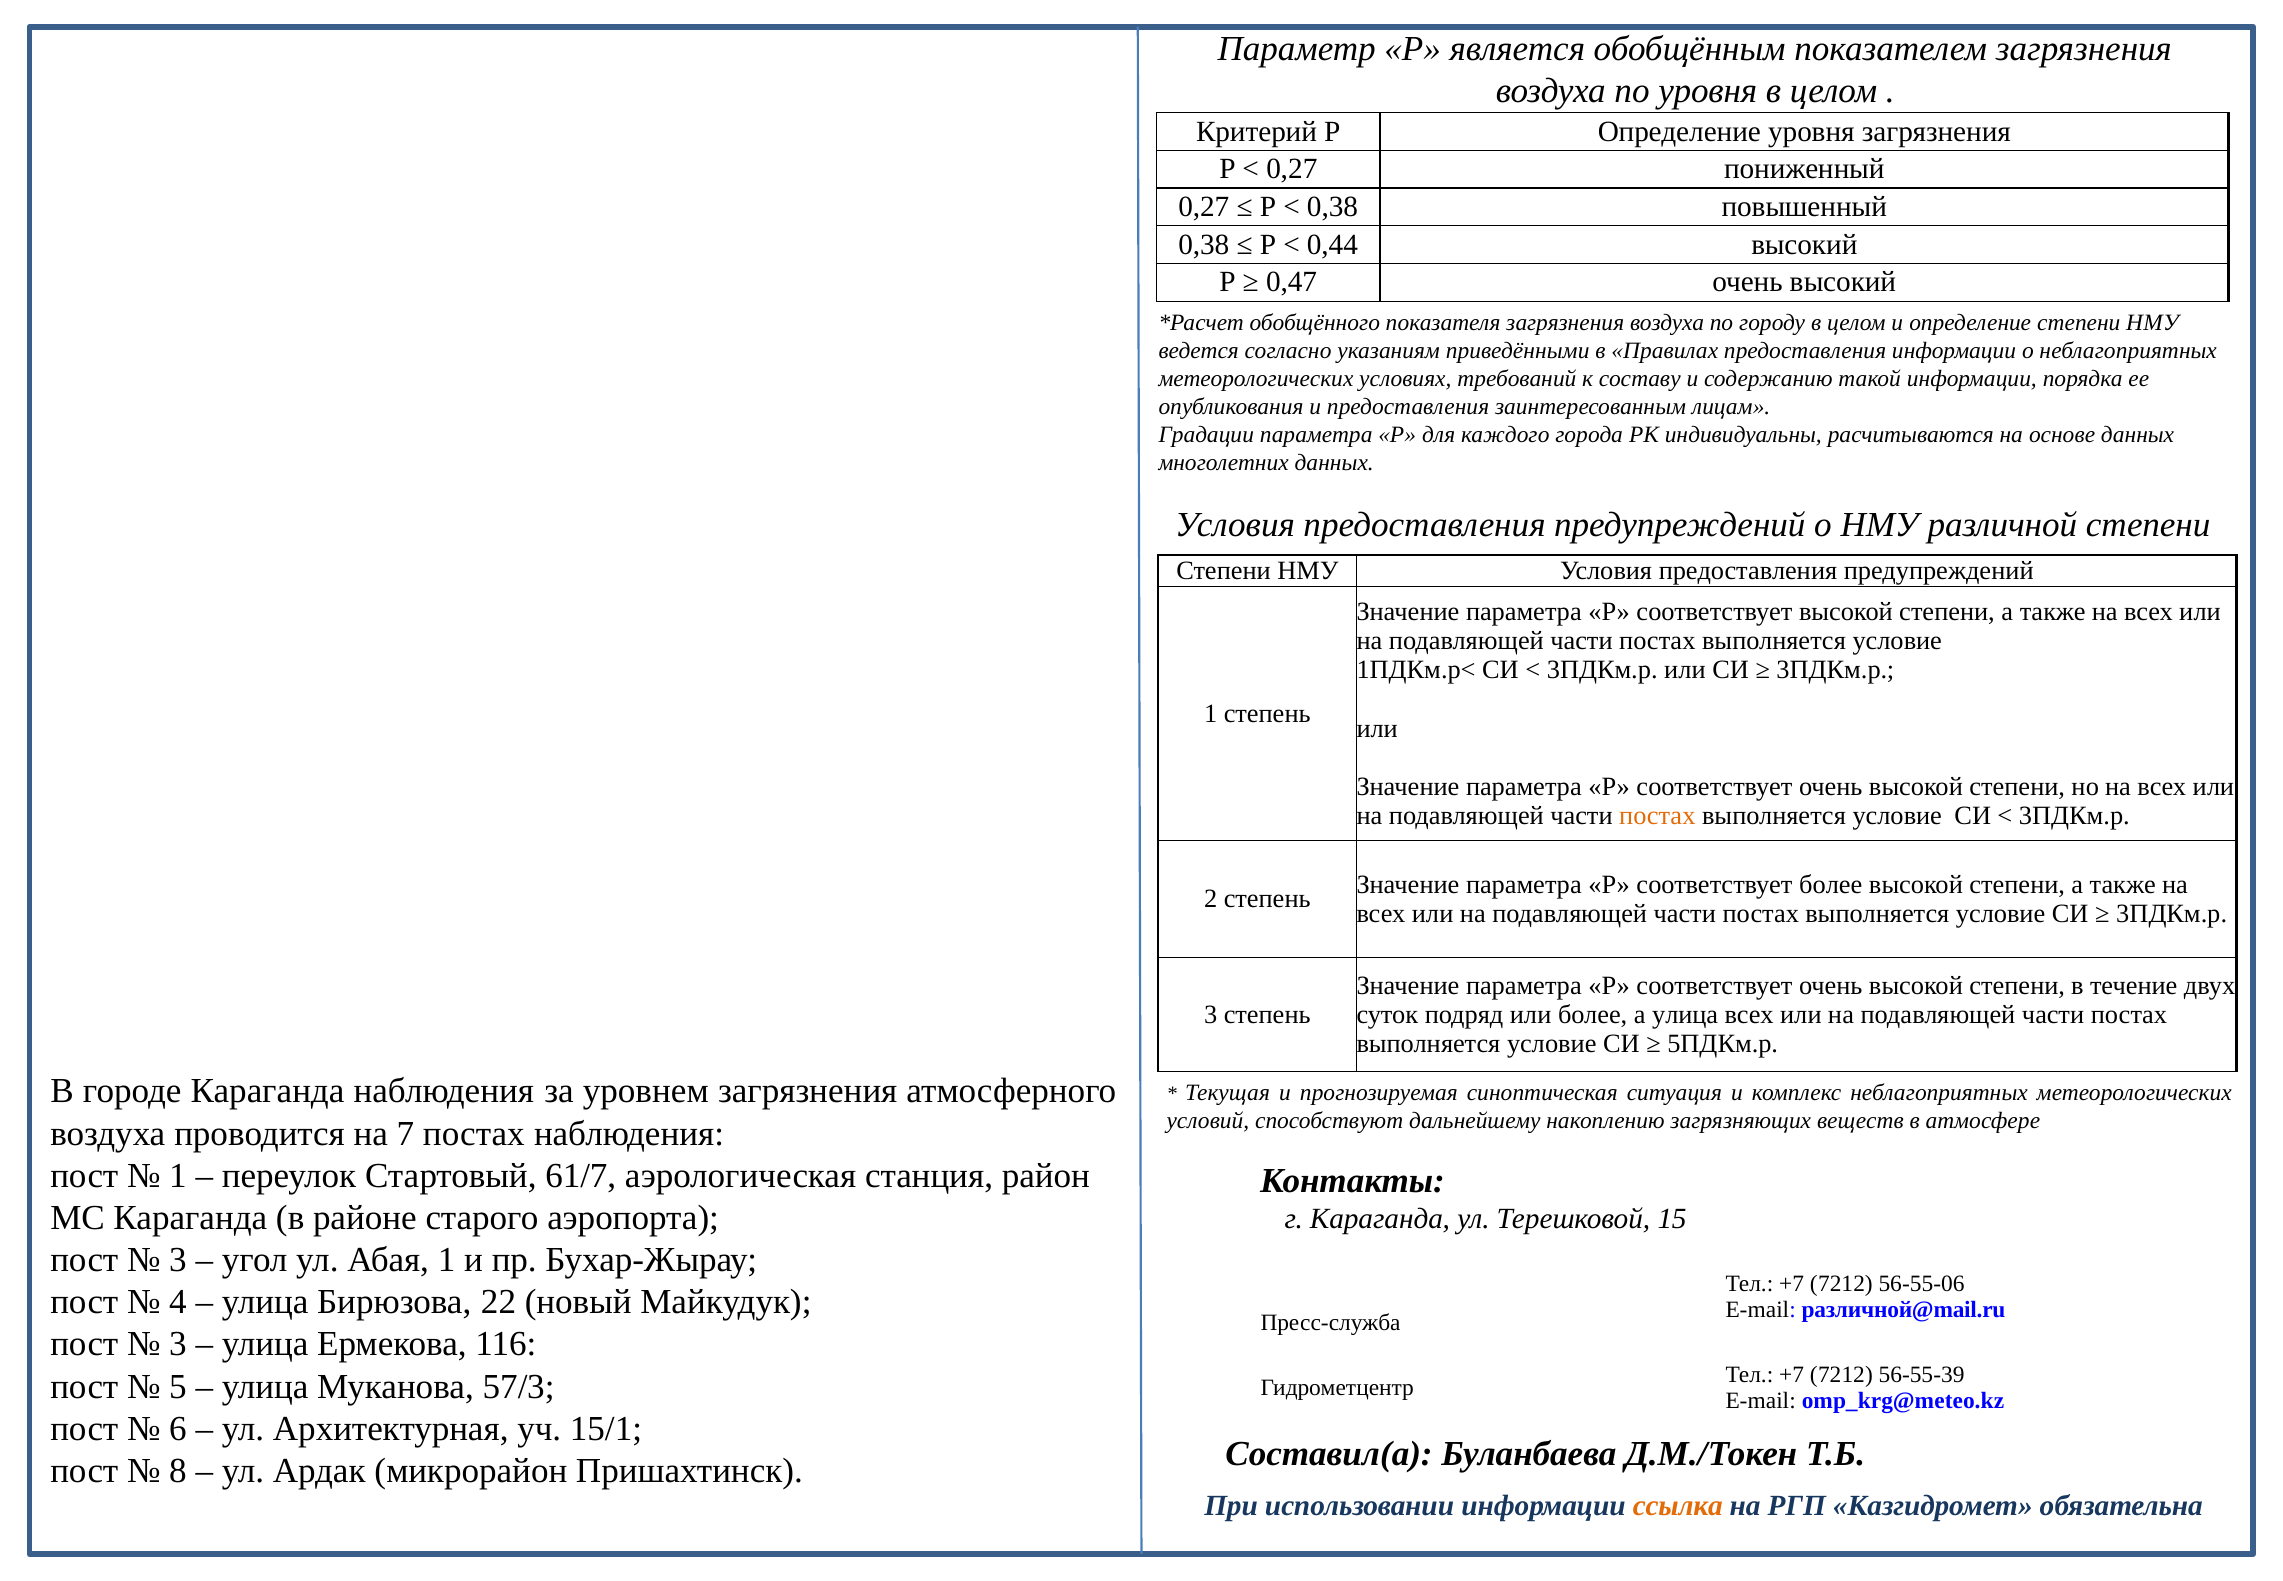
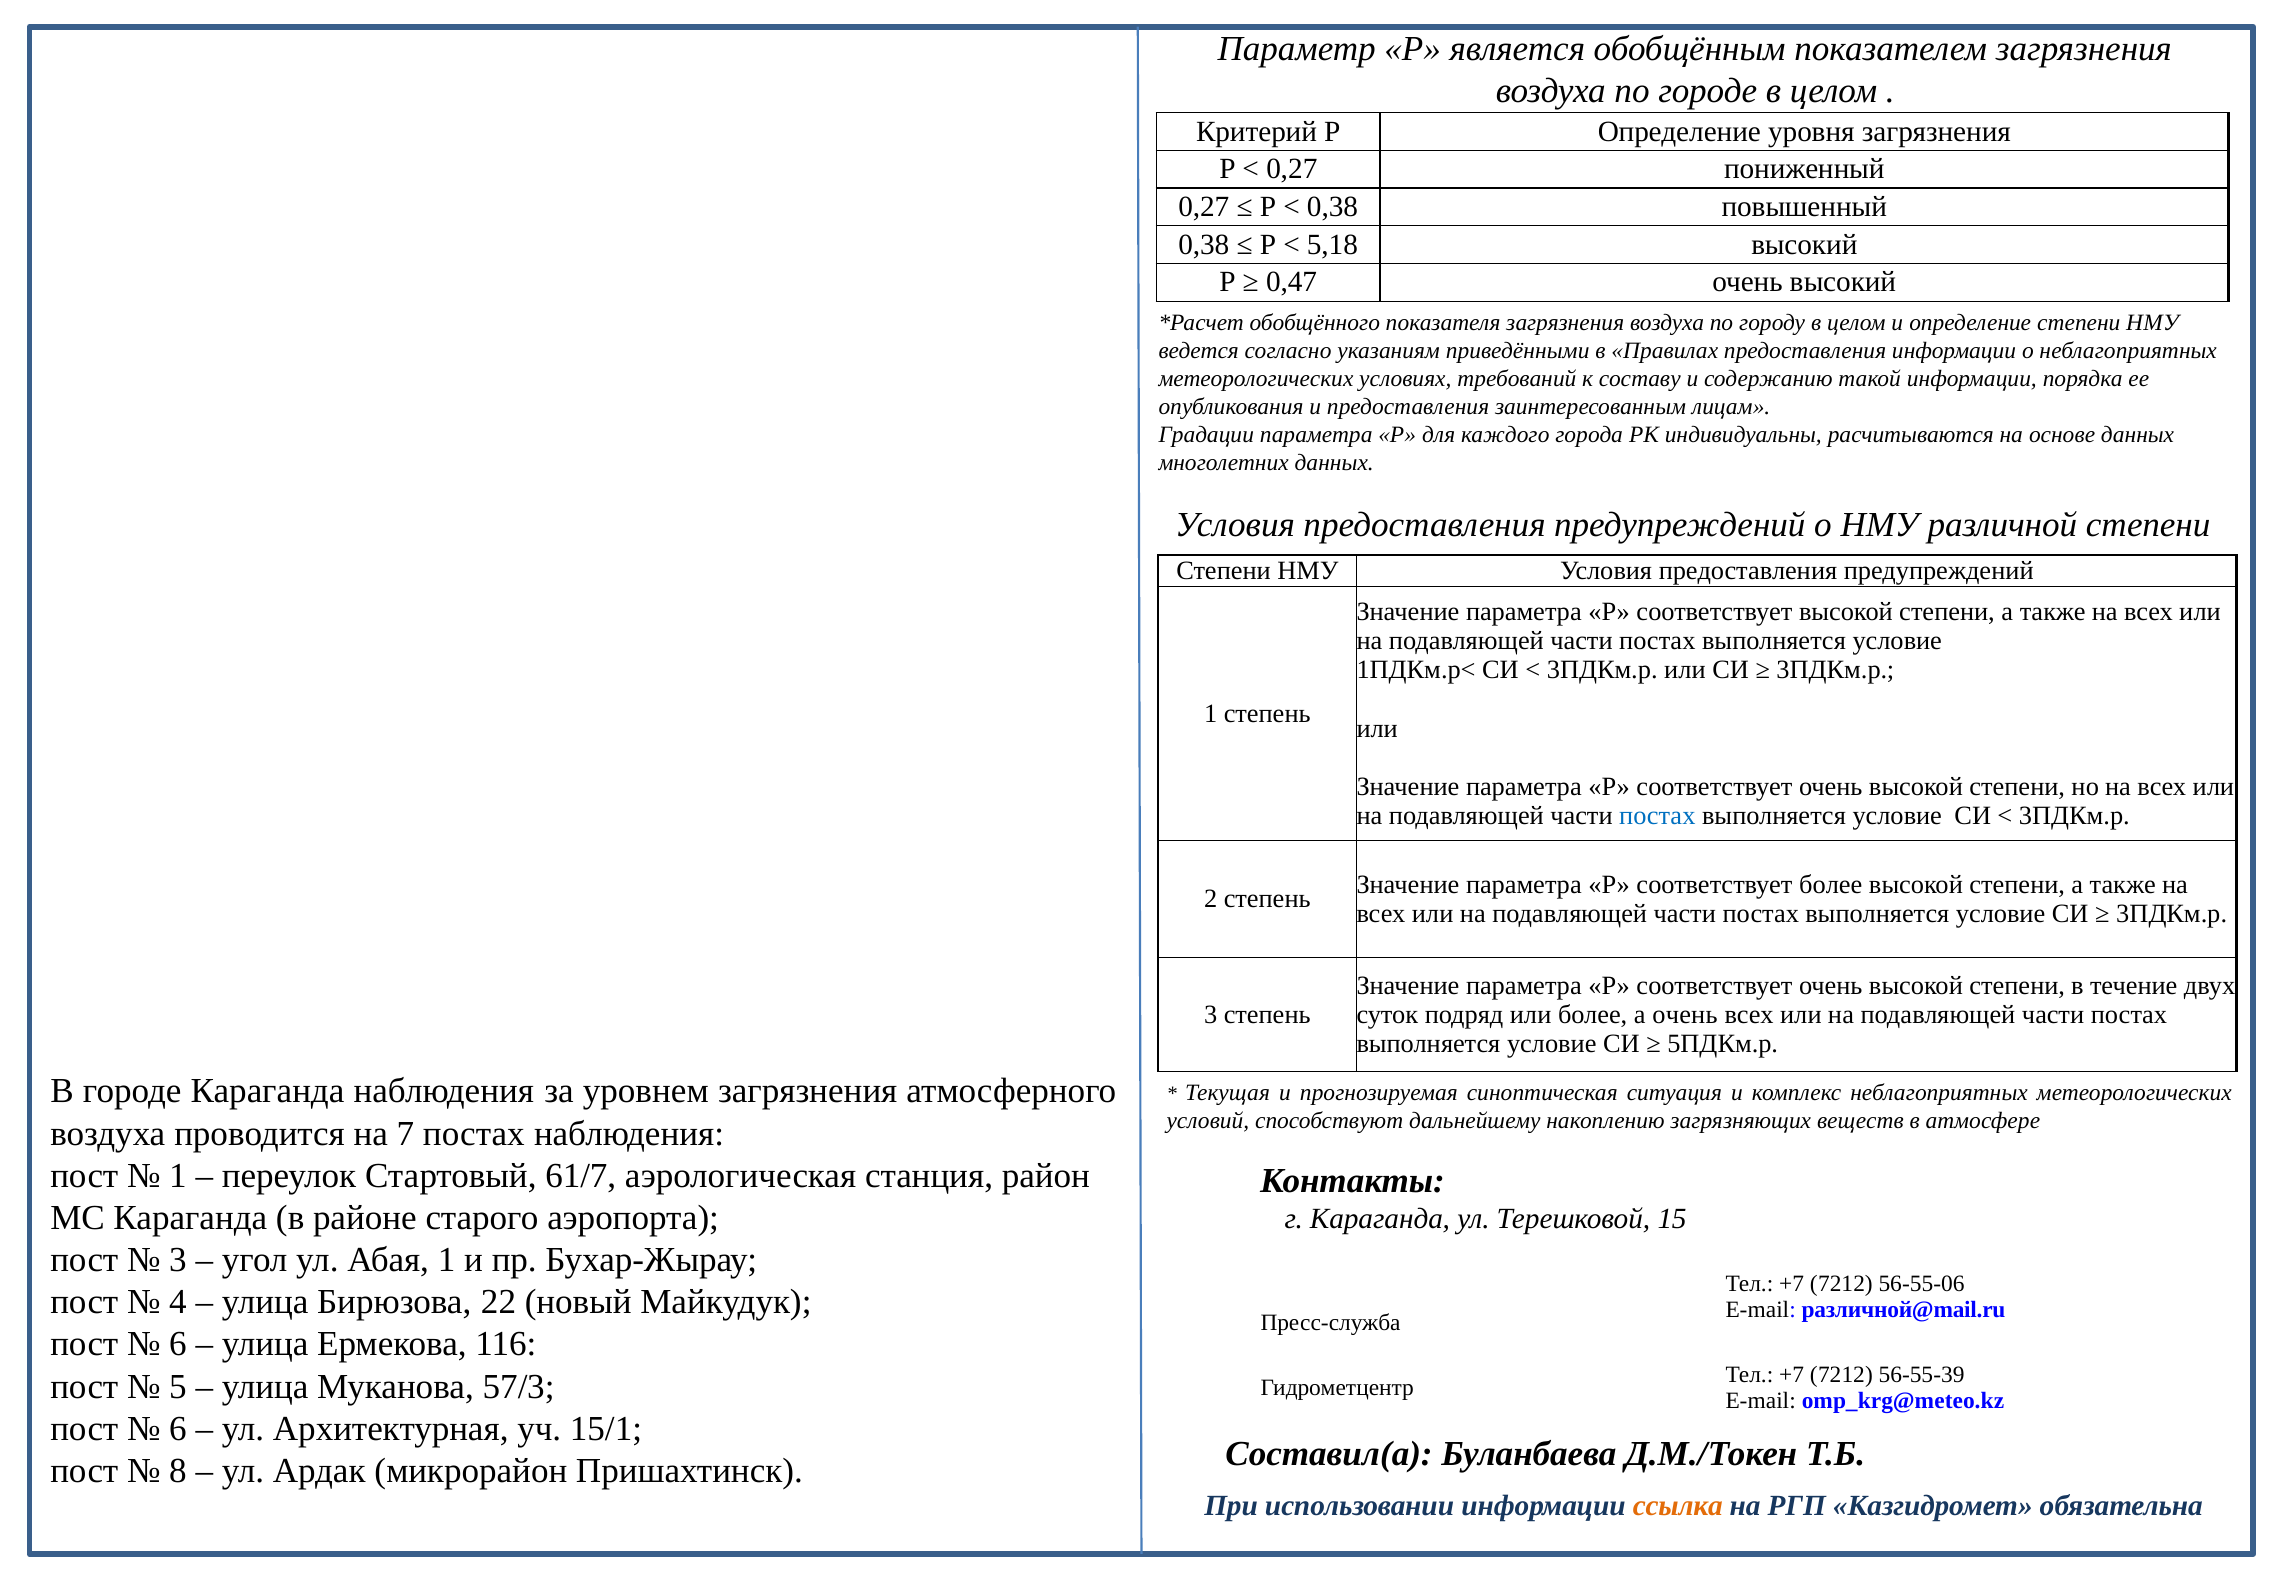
по уровня: уровня -> городе
0,44: 0,44 -> 5,18
постах at (1657, 816) colour: orange -> blue
а улица: улица -> очень
3 at (178, 1344): 3 -> 6
